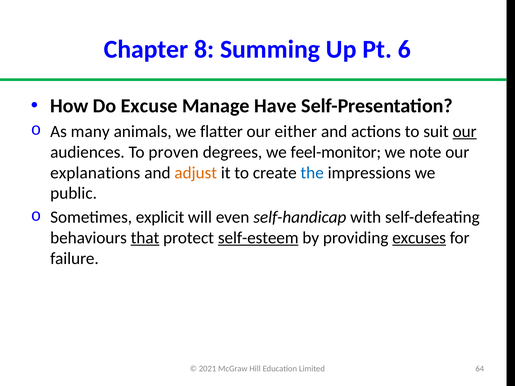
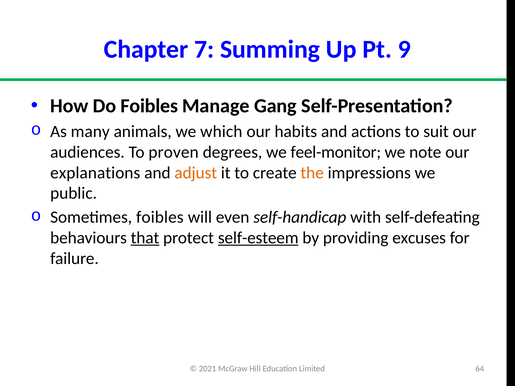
8: 8 -> 7
6: 6 -> 9
Do Excuse: Excuse -> Foibles
Have: Have -> Gang
flatter: flatter -> which
either: either -> habits
our at (465, 132) underline: present -> none
the colour: blue -> orange
Sometimes explicit: explicit -> foibles
excuses underline: present -> none
